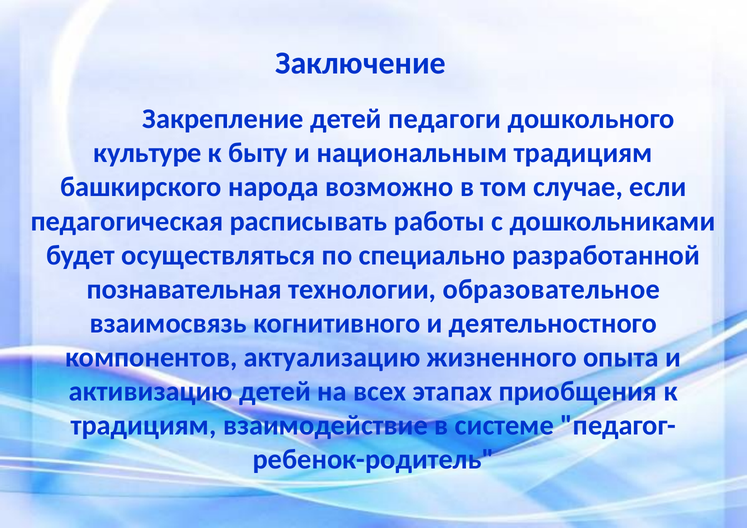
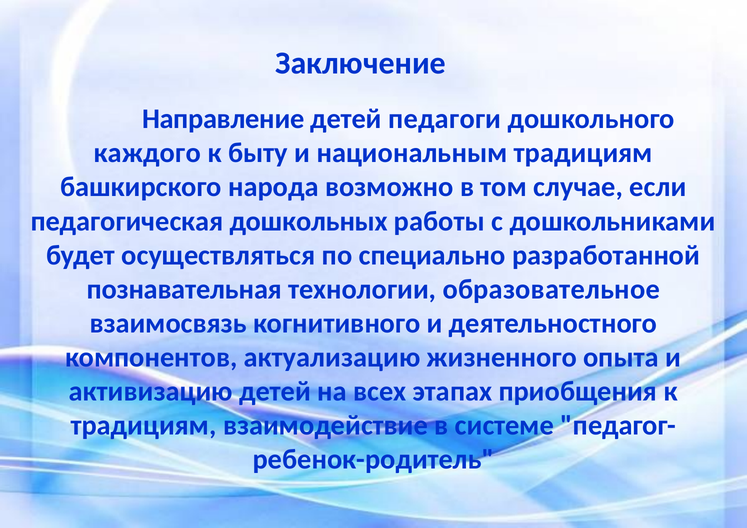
Закрепление: Закрепление -> Направление
культуре: культуре -> каждого
расписывать: расписывать -> дошкольных
